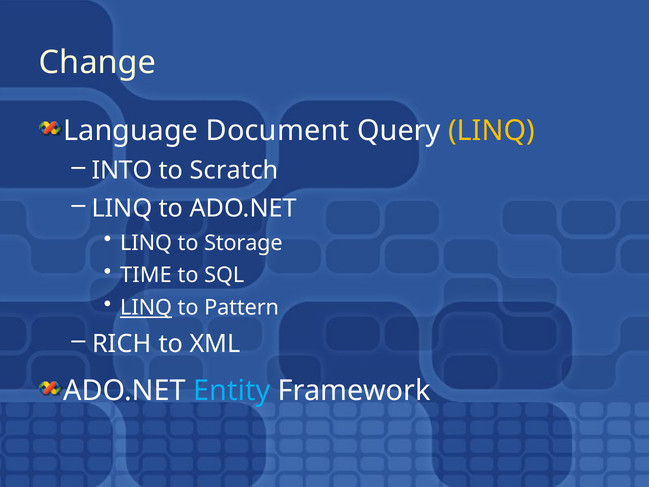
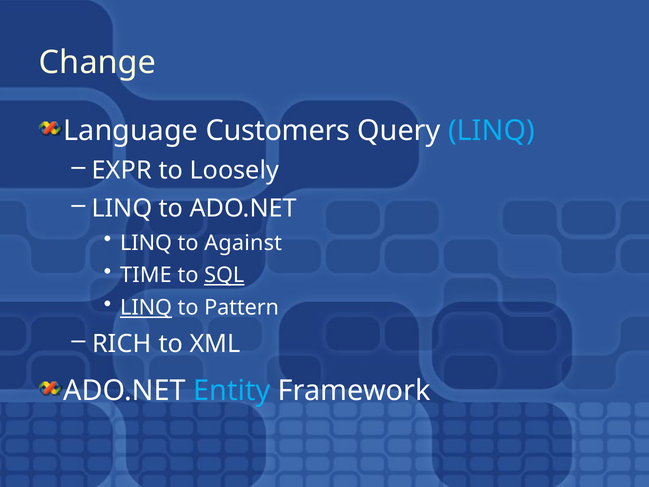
Document: Document -> Customers
LINQ at (491, 131) colour: yellow -> light blue
INTO: INTO -> EXPR
Scratch: Scratch -> Loosely
Storage: Storage -> Against
SQL underline: none -> present
